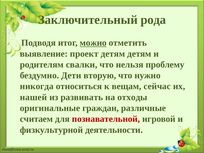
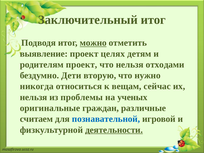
Заключительный рода: рода -> итог
проект детям: детям -> целях
родителям свалки: свалки -> проект
проблему: проблему -> отходами
нашей at (33, 97): нашей -> нельзя
развивать: развивать -> проблемы
отходы: отходы -> ученых
познавательной colour: red -> blue
деятельности underline: none -> present
